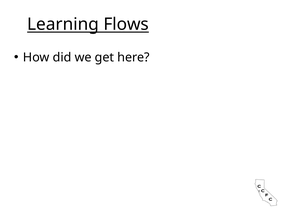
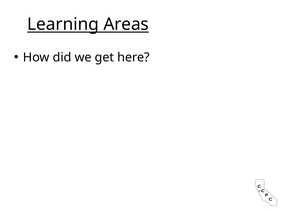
Flows: Flows -> Areas
